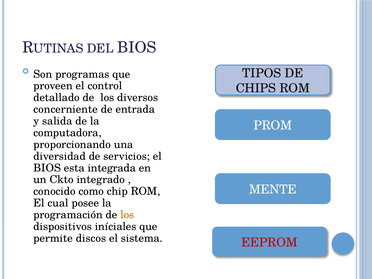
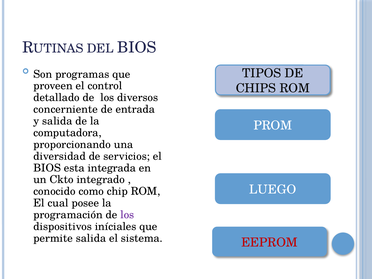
MENTE: MENTE -> LUEGO
los at (127, 215) colour: orange -> purple
permite discos: discos -> salida
